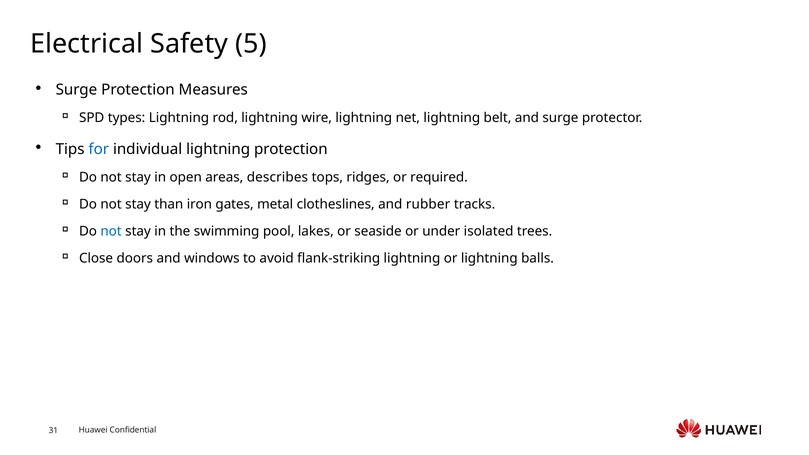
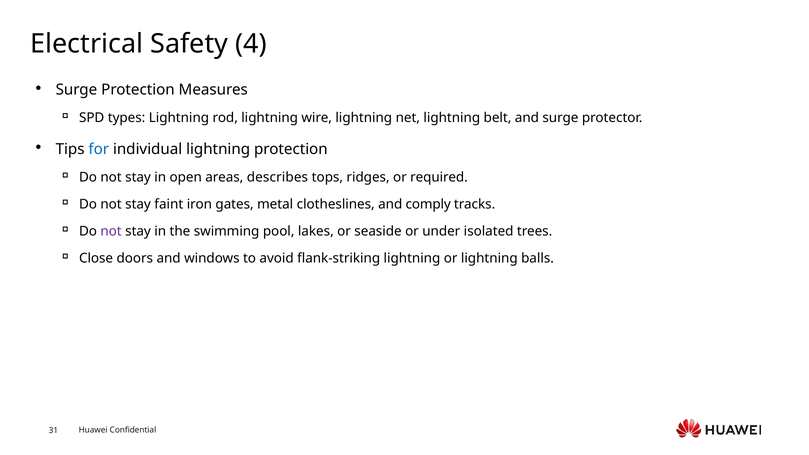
5: 5 -> 4
than: than -> faint
rubber: rubber -> comply
not at (111, 231) colour: blue -> purple
